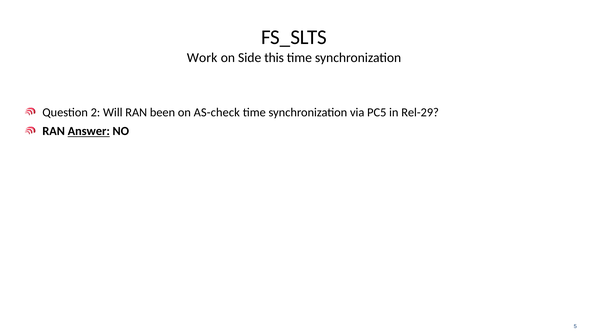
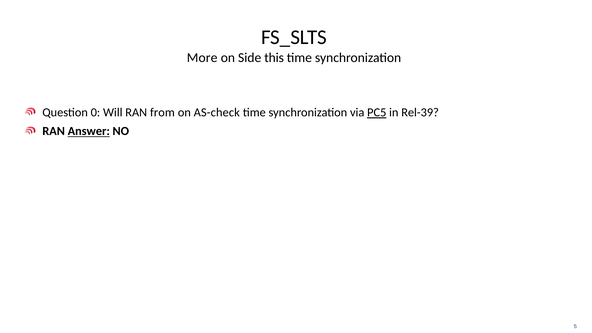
Work: Work -> More
2: 2 -> 0
been: been -> from
PC5 underline: none -> present
Rel-29: Rel-29 -> Rel-39
